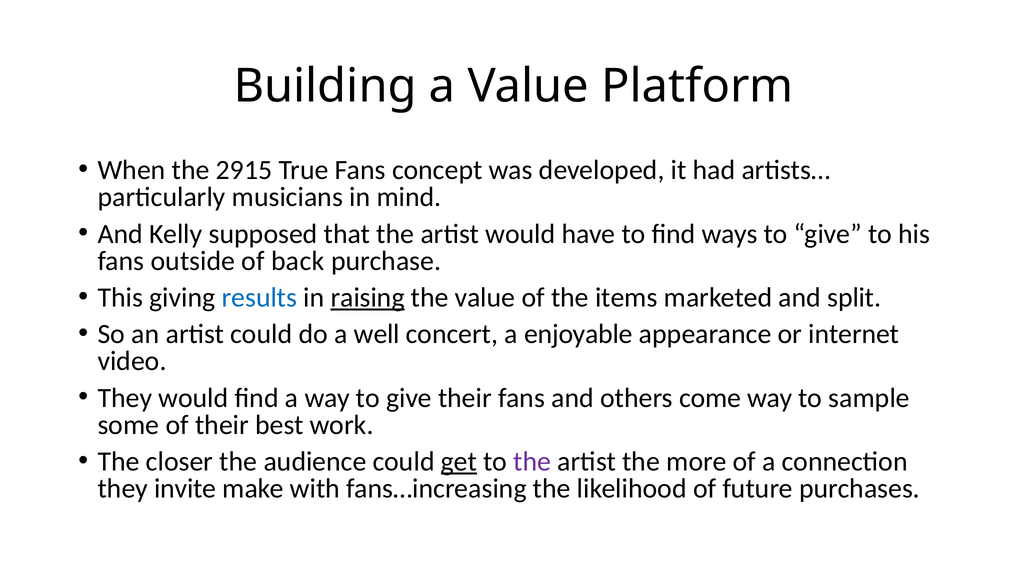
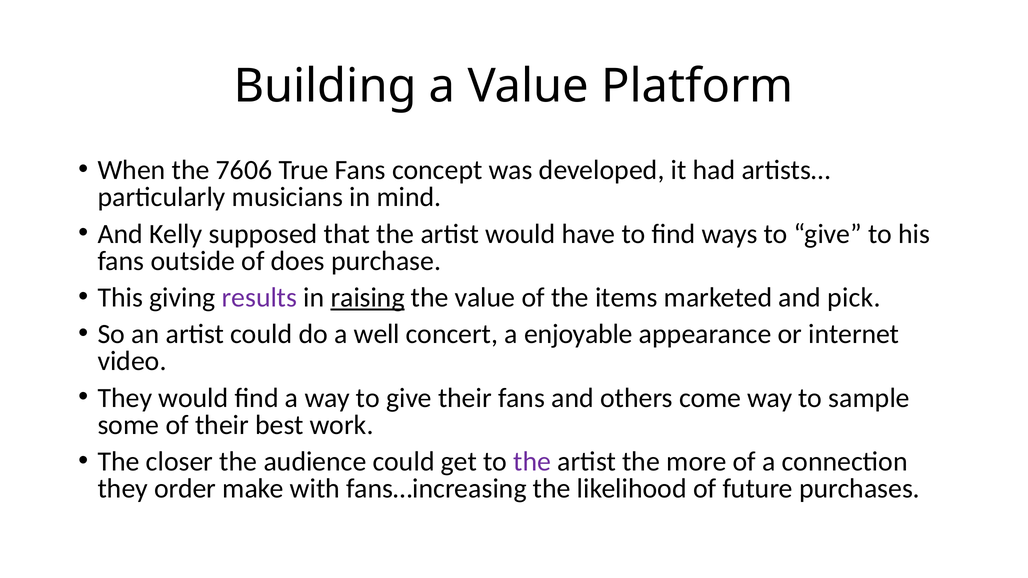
2915: 2915 -> 7606
back: back -> does
results colour: blue -> purple
split: split -> pick
get underline: present -> none
invite: invite -> order
